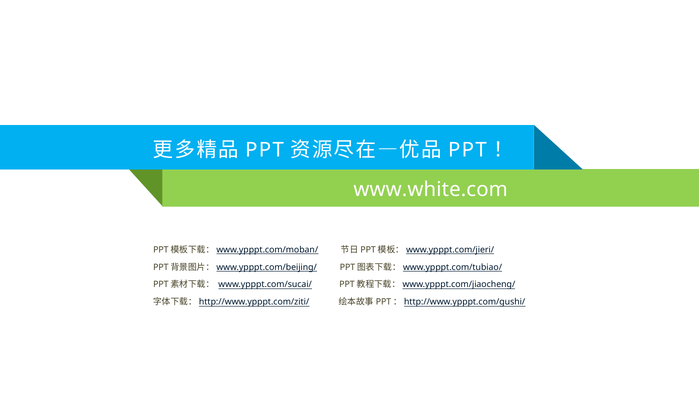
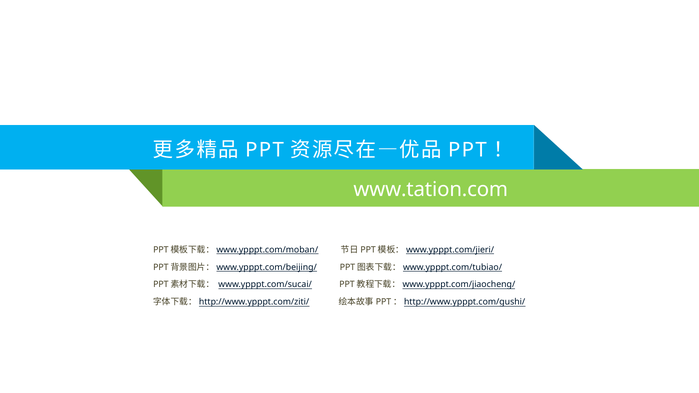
www.white.com: www.white.com -> www.tation.com
